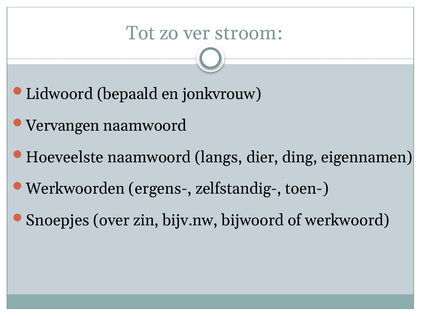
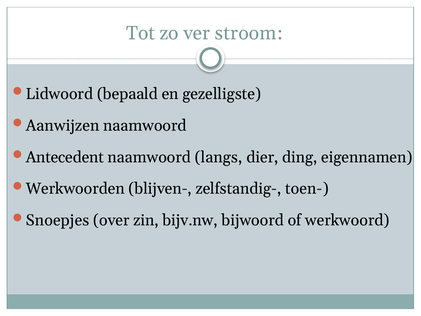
jonkvrouw: jonkvrouw -> gezelligste
Vervangen: Vervangen -> Aanwijzen
Hoeveelste: Hoeveelste -> Antecedent
ergens-: ergens- -> blijven-
